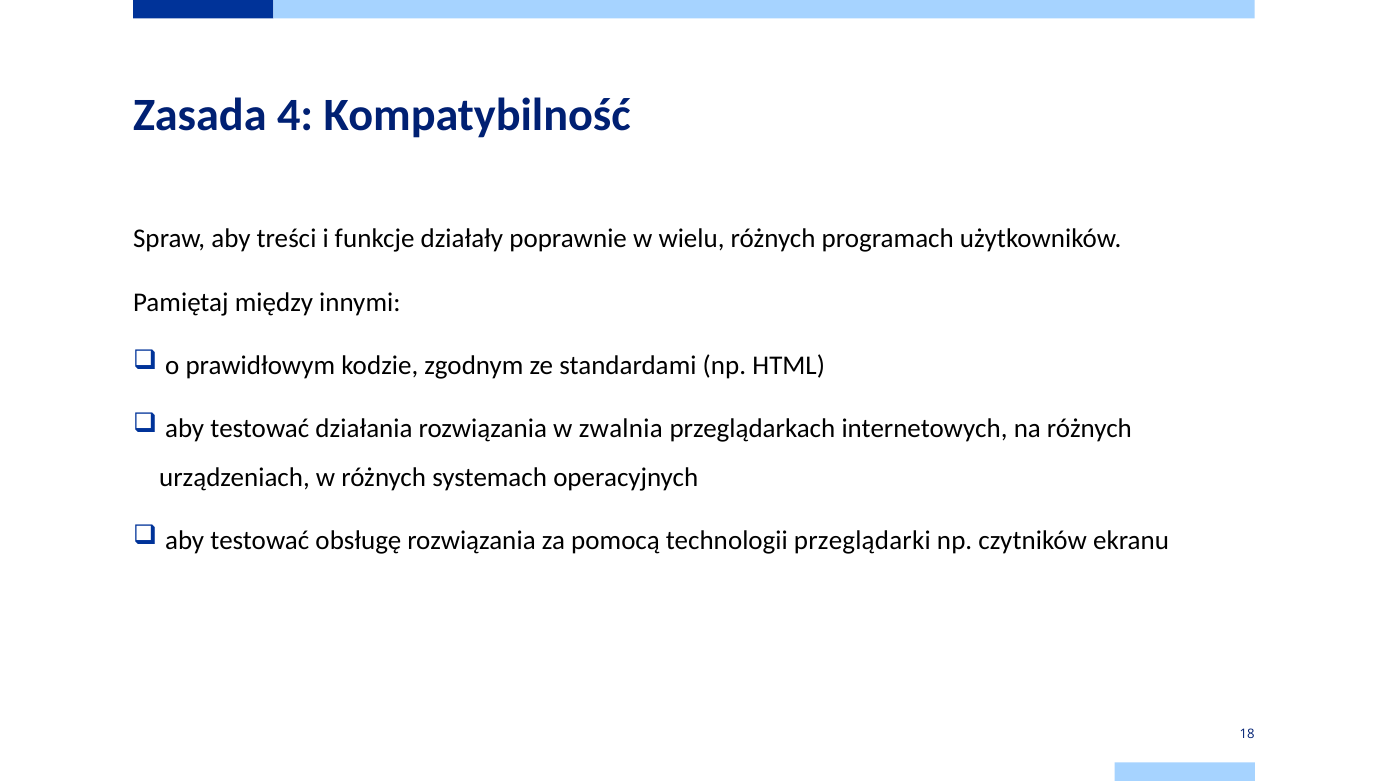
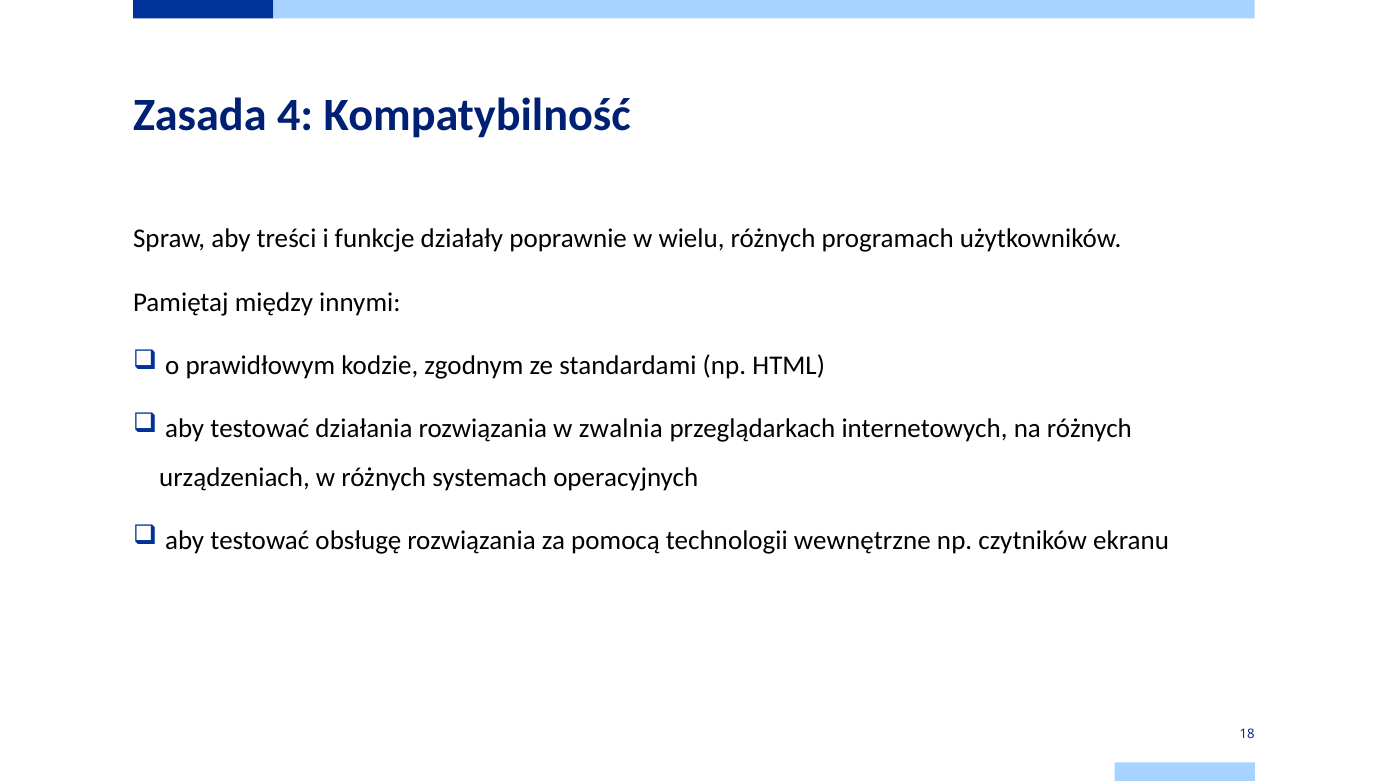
przeglądarki: przeglądarki -> wewnętrzne
